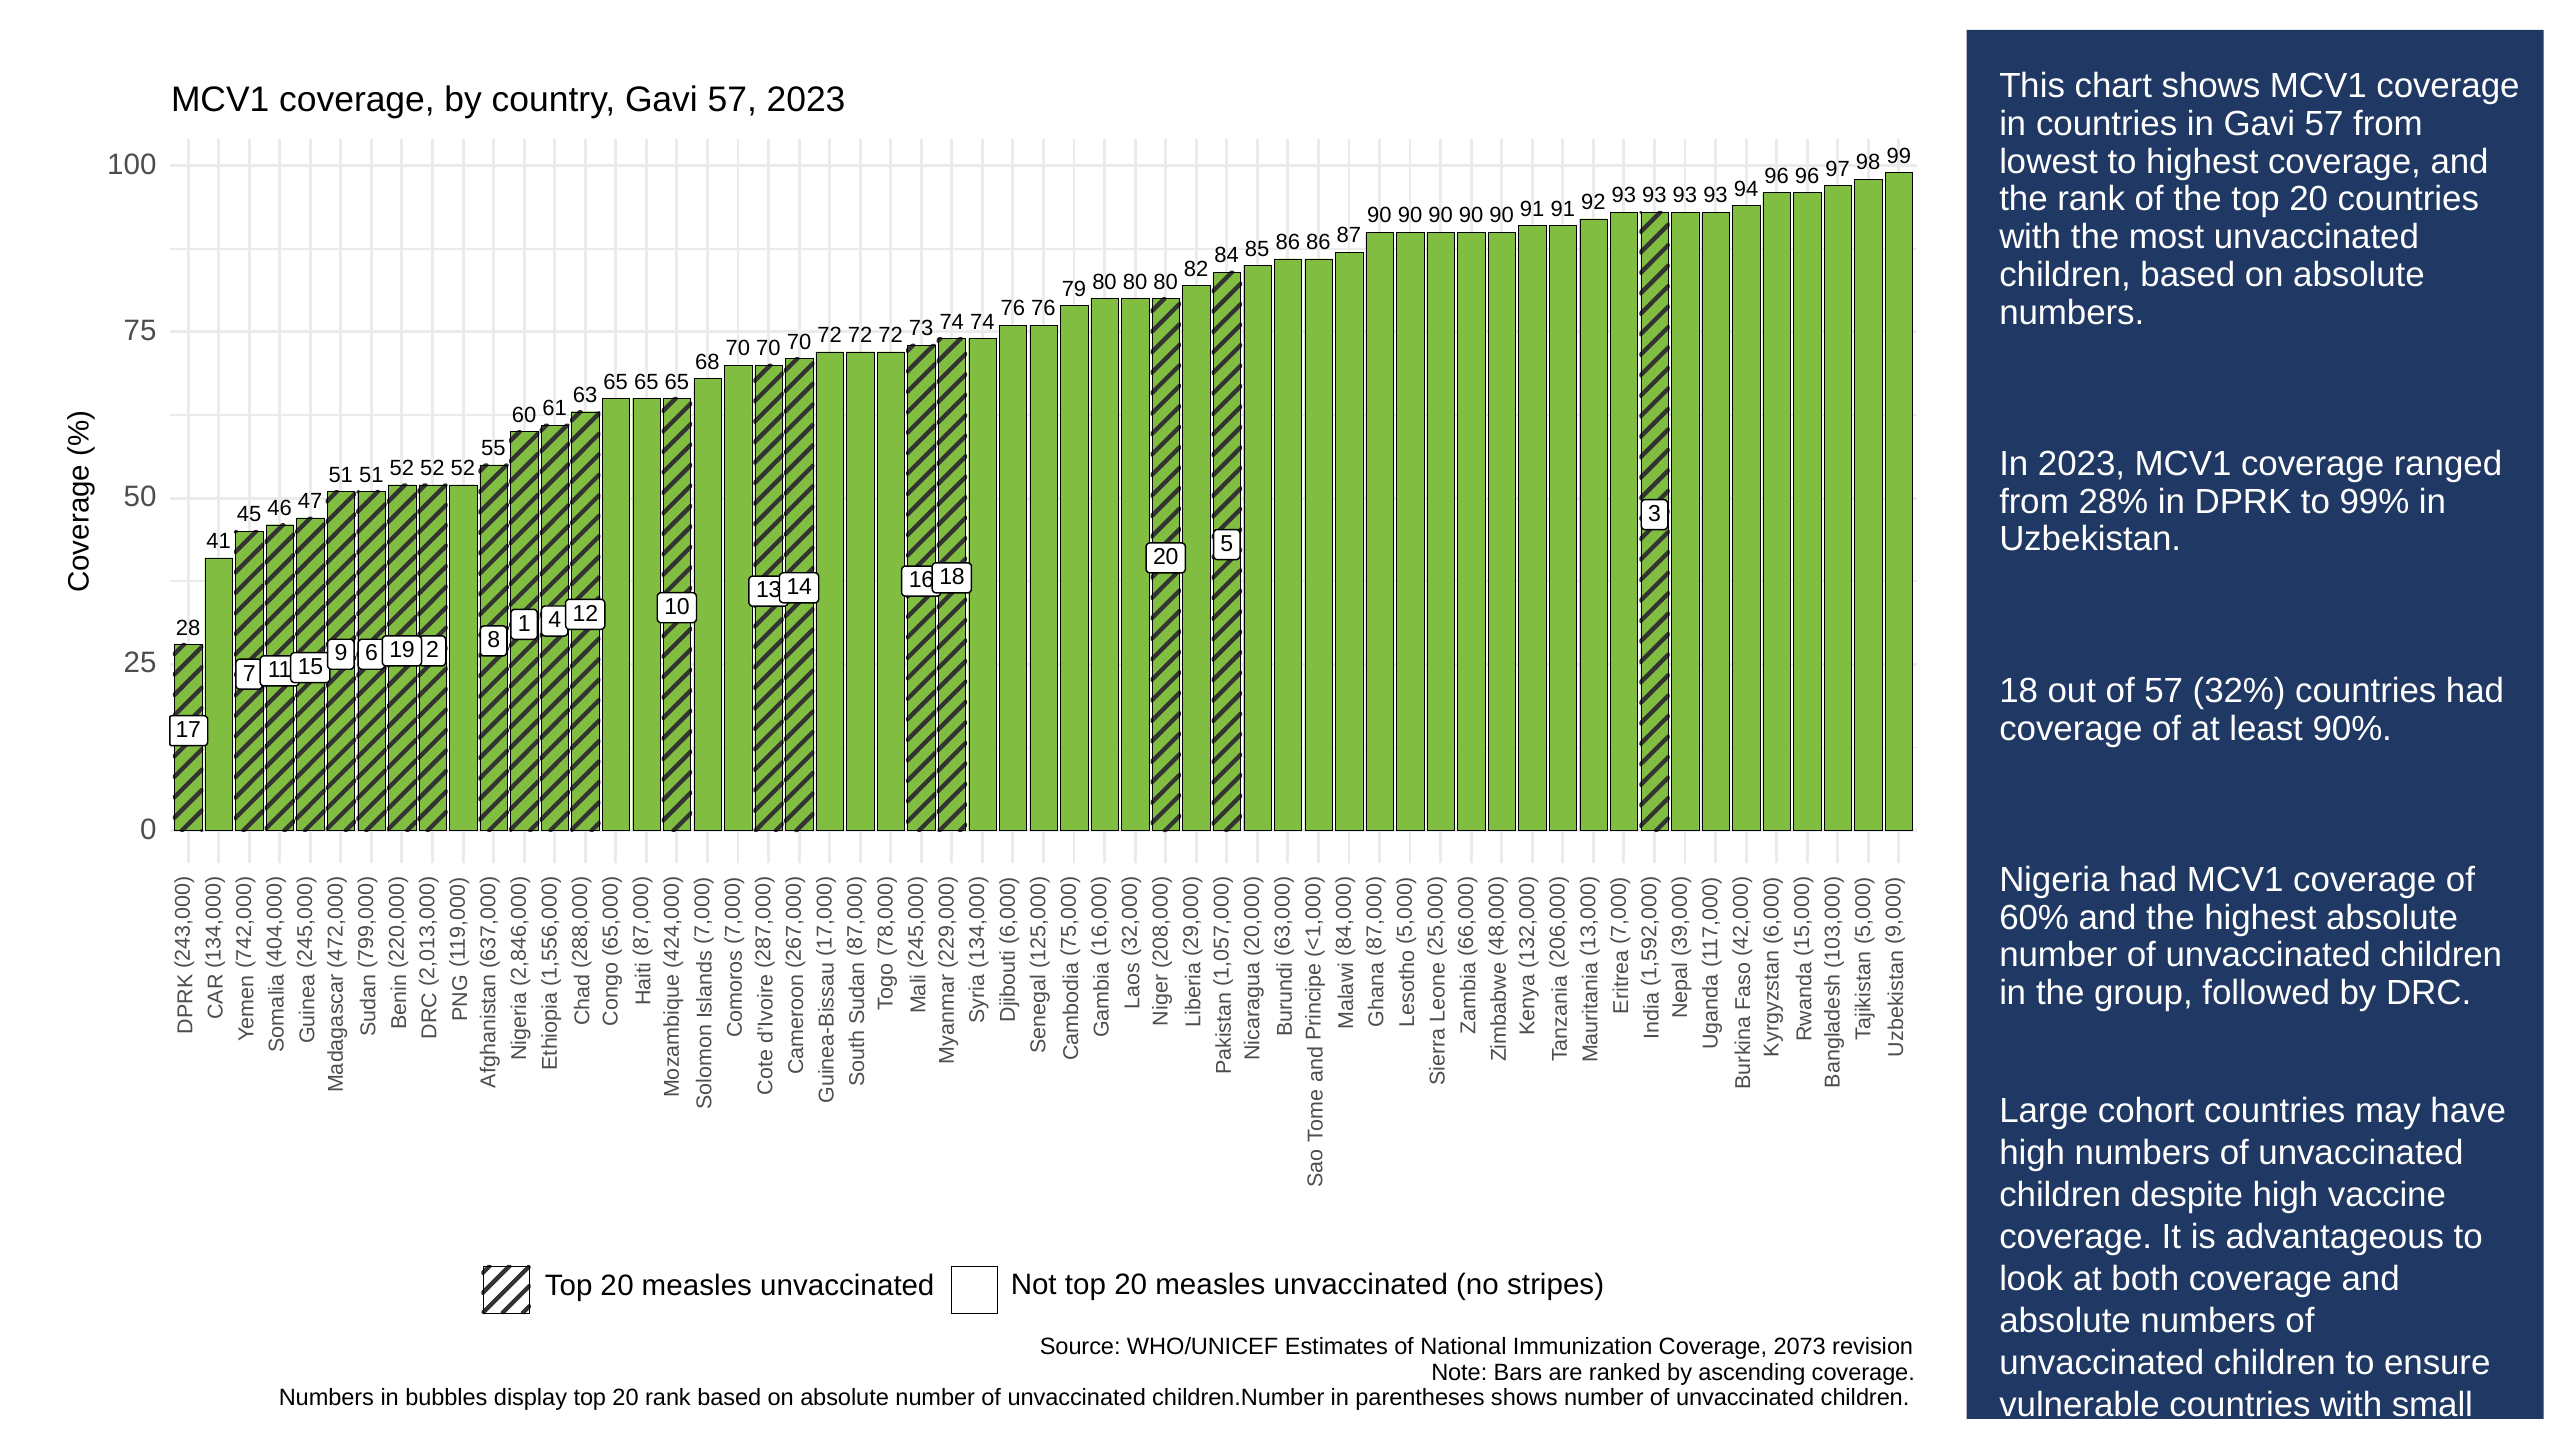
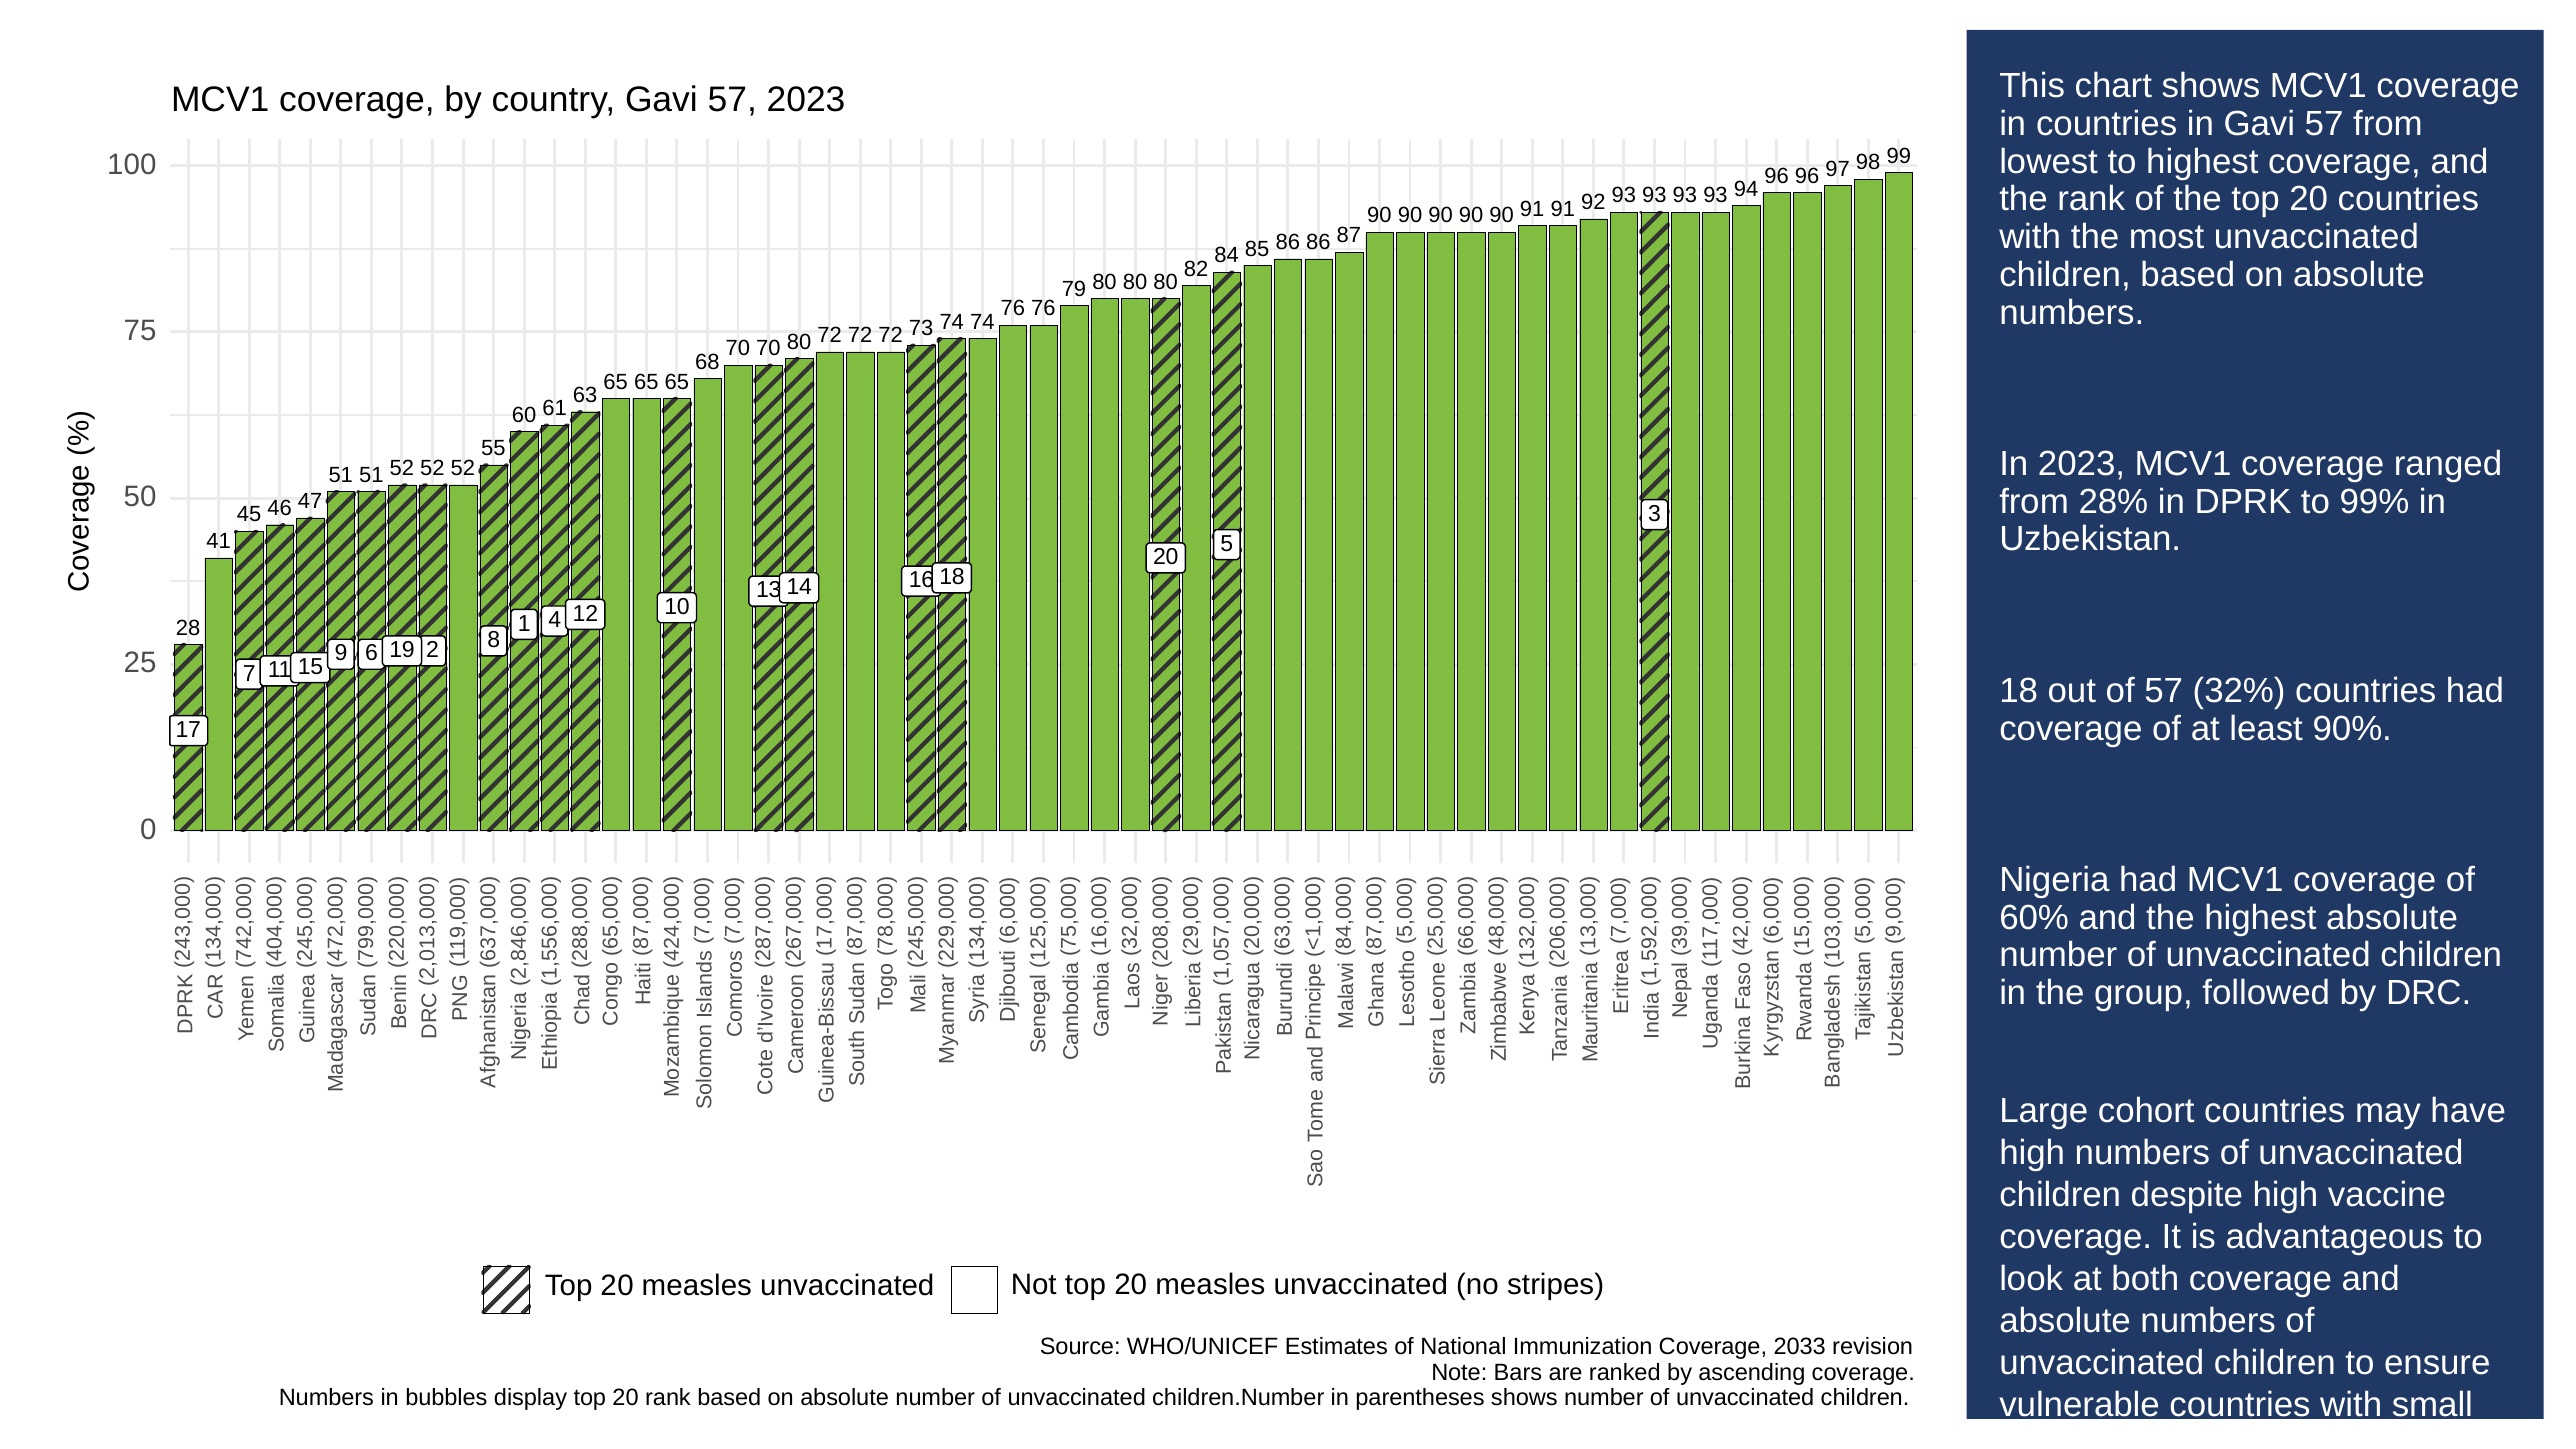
70 at (799, 342): 70 -> 80
2073: 2073 -> 2033
